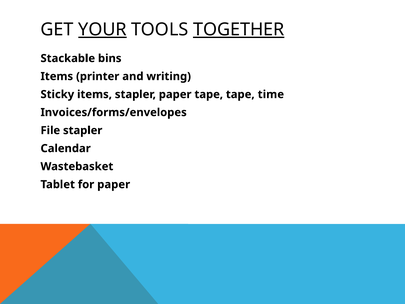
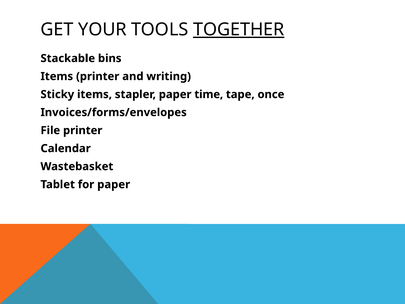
YOUR underline: present -> none
paper tape: tape -> time
time: time -> once
File stapler: stapler -> printer
